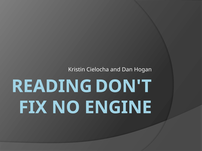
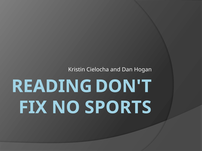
ENGINE: ENGINE -> SPORTS
